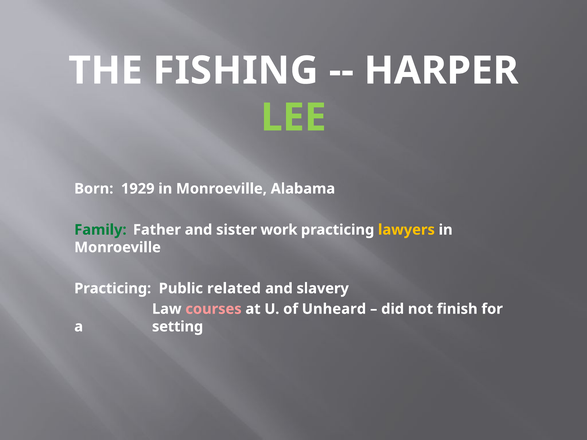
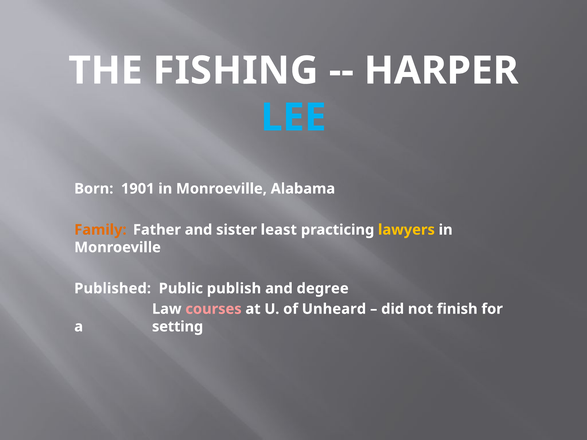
LEE colour: light green -> light blue
1929: 1929 -> 1901
Family colour: green -> orange
work: work -> least
Practicing at (113, 289): Practicing -> Published
related: related -> publish
slavery: slavery -> degree
